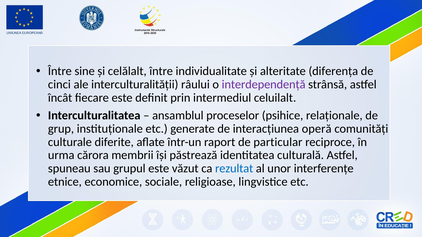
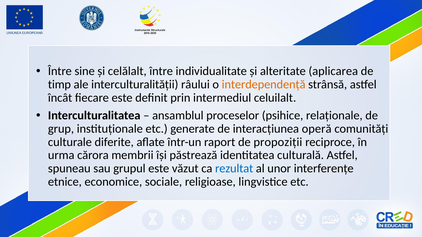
diferența: diferența -> aplicarea
cinci: cinci -> timp
interdependență colour: purple -> orange
particular: particular -> propoziții
